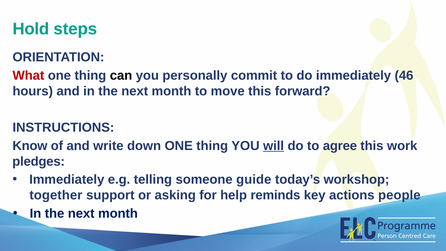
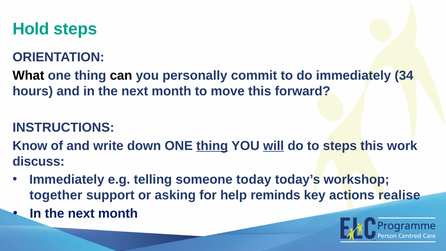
What colour: red -> black
46: 46 -> 34
thing at (212, 146) underline: none -> present
to agree: agree -> steps
pledges: pledges -> discuss
guide: guide -> today
people: people -> realise
